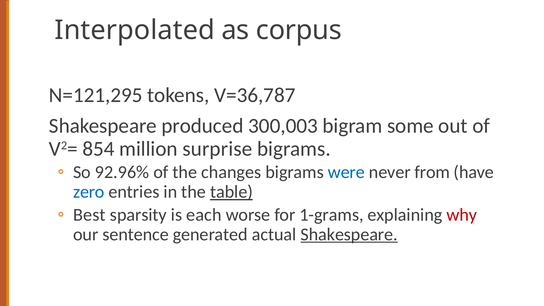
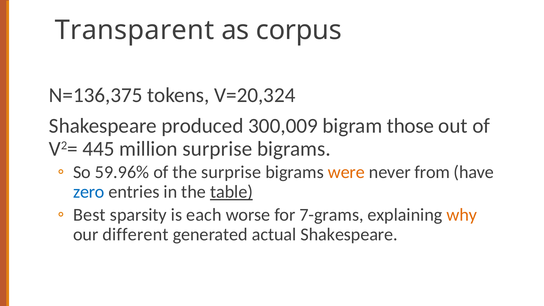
Interpolated: Interpolated -> Transparent
N=121,295: N=121,295 -> N=136,375
V=36,787: V=36,787 -> V=20,324
300,003: 300,003 -> 300,009
some: some -> those
854: 854 -> 445
92.96%: 92.96% -> 59.96%
the changes: changes -> surprise
were colour: blue -> orange
1-grams: 1-grams -> 7-grams
why colour: red -> orange
sentence: sentence -> different
Shakespeare at (349, 234) underline: present -> none
